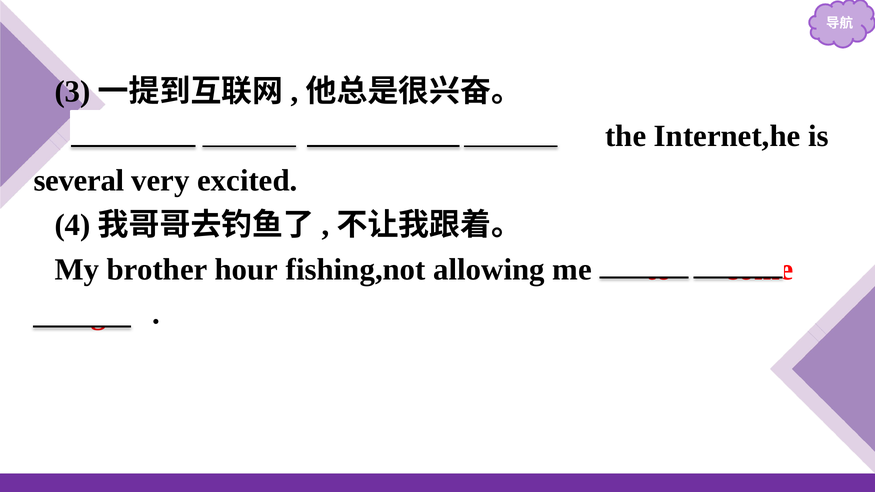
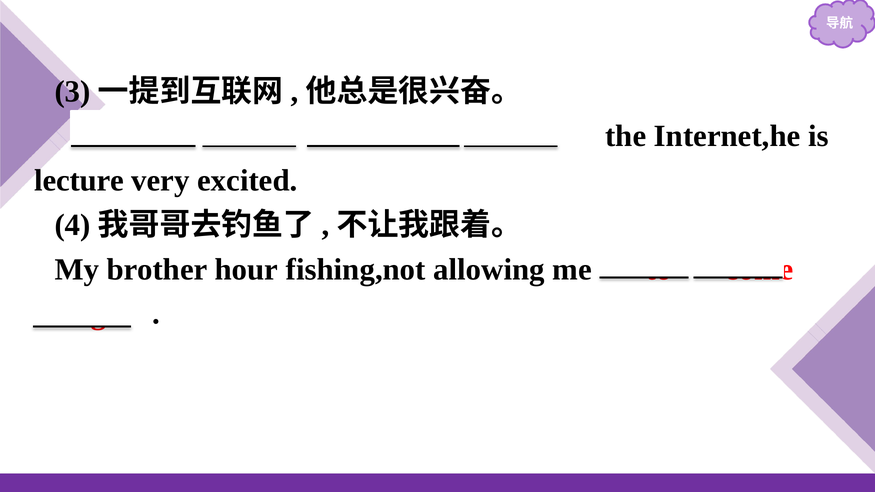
several: several -> lecture
